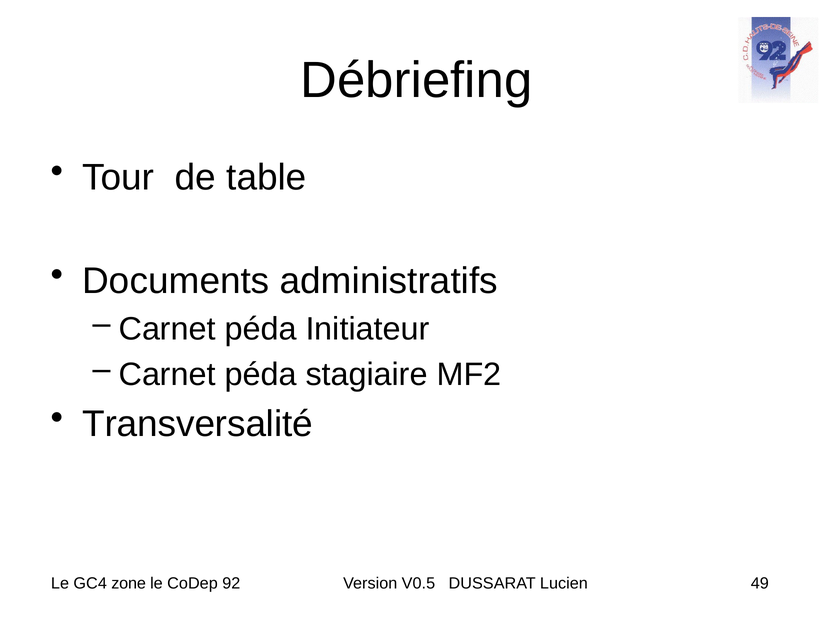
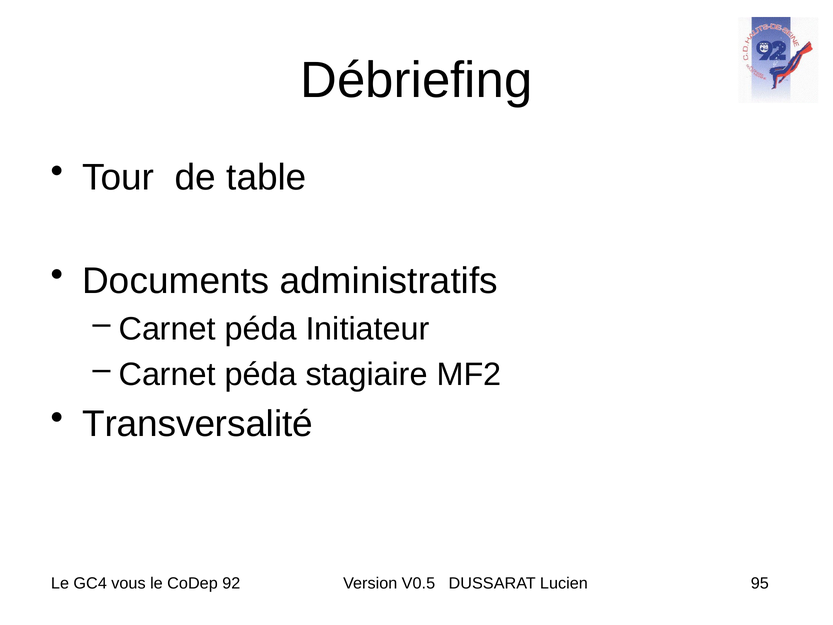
zone: zone -> vous
49: 49 -> 95
